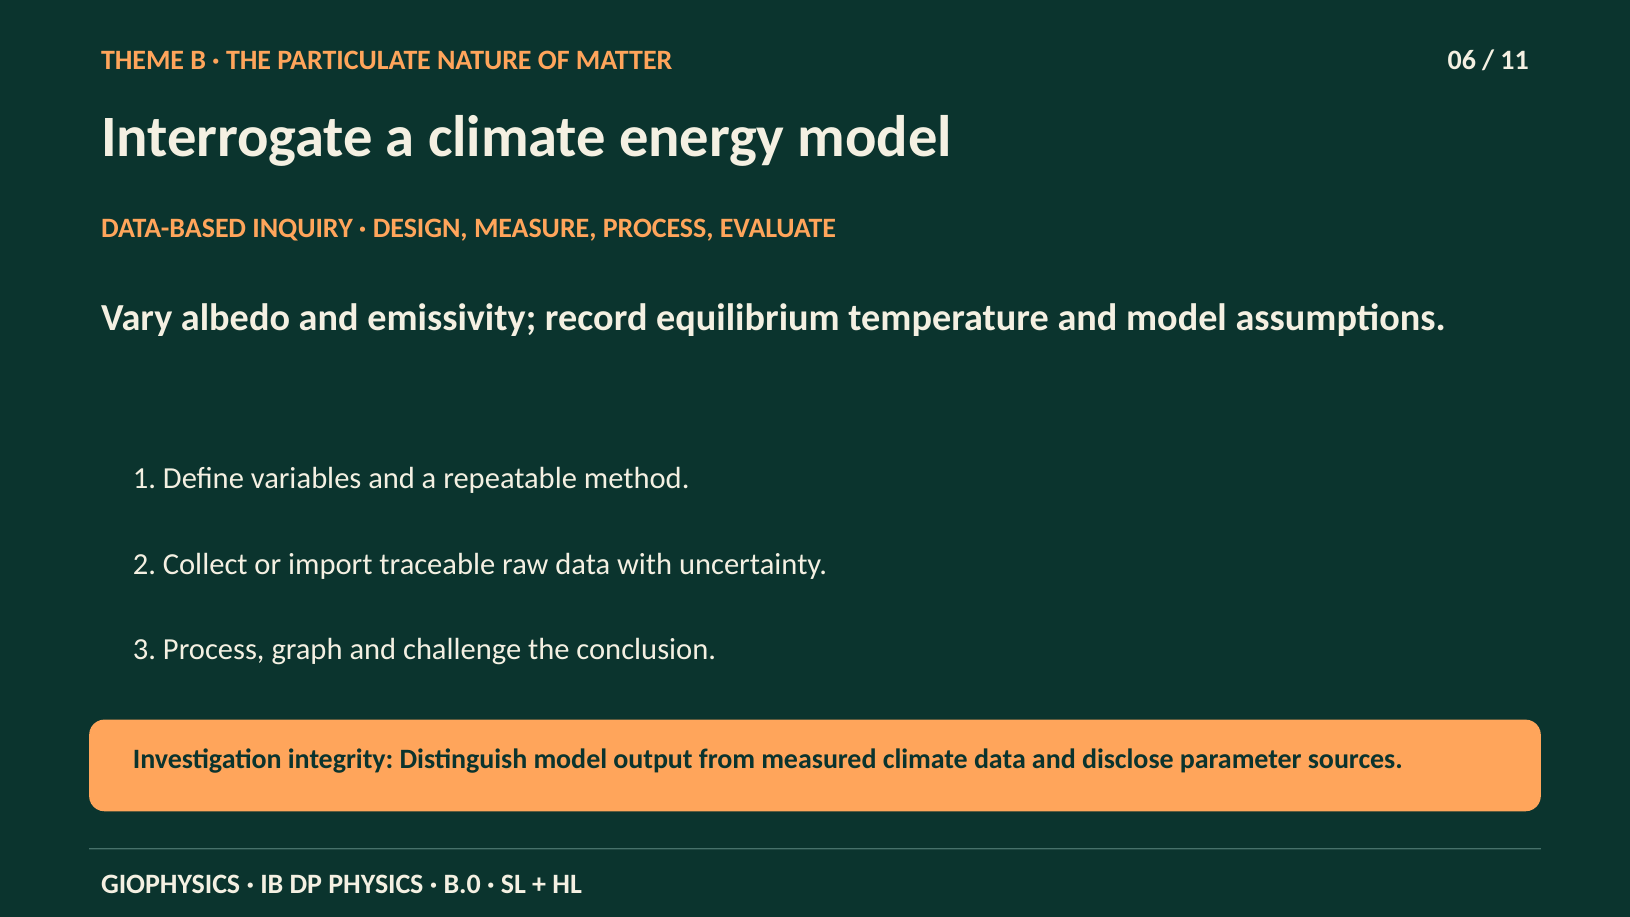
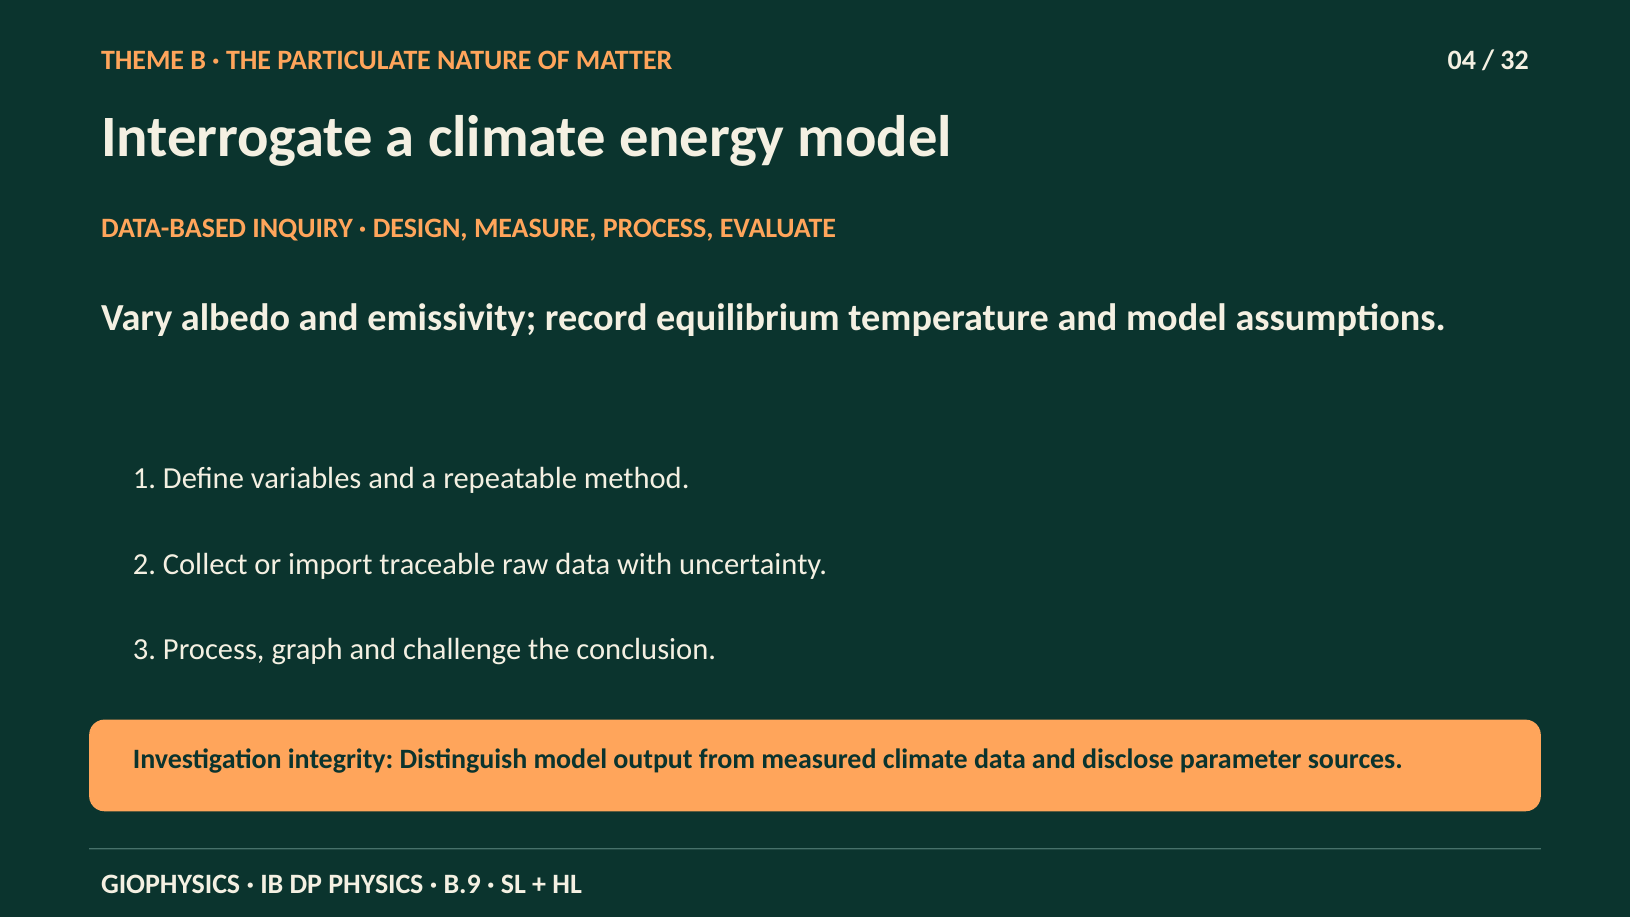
06: 06 -> 04
11: 11 -> 32
B.0: B.0 -> B.9
